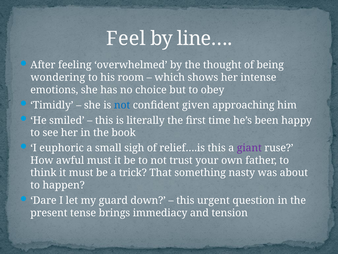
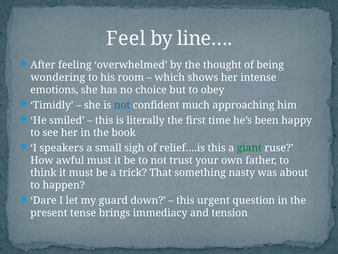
given: given -> much
euphoric: euphoric -> speakers
giant colour: purple -> green
